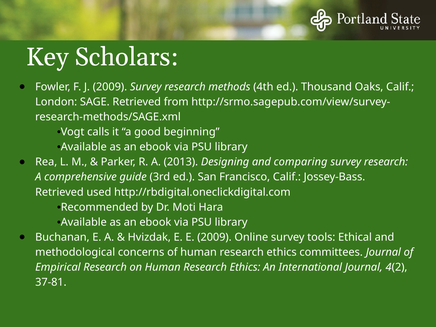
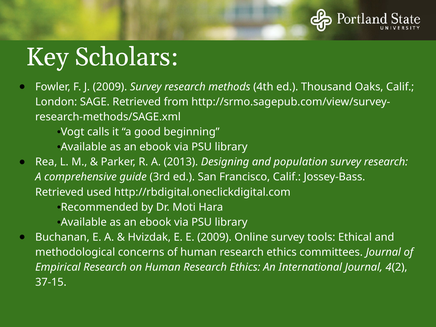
comparing: comparing -> population
37-81: 37-81 -> 37-15
